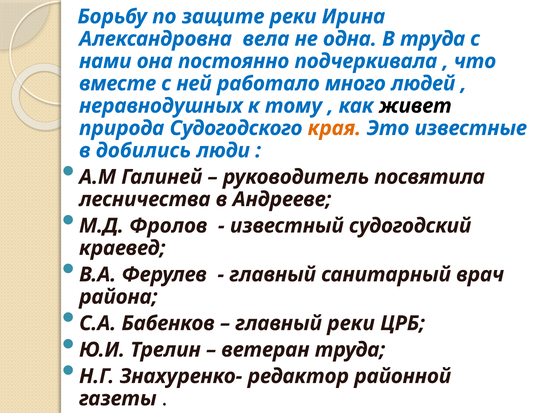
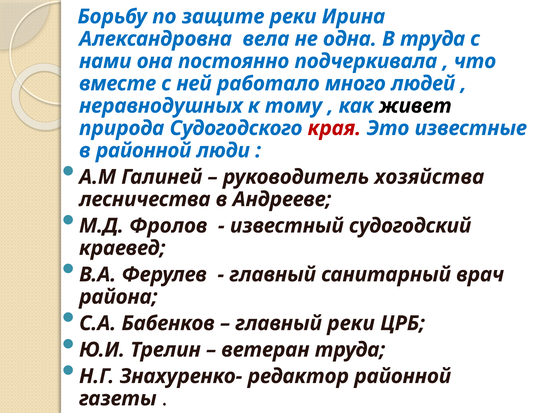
края colour: orange -> red
в добились: добились -> районной
посвятила: посвятила -> хозяйства
